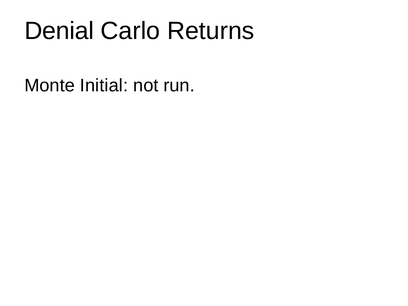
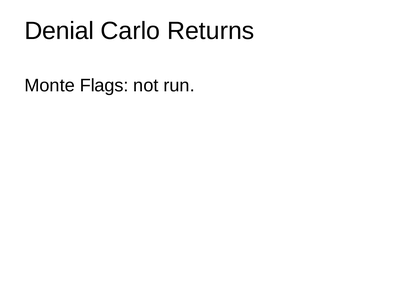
Initial: Initial -> Flags
